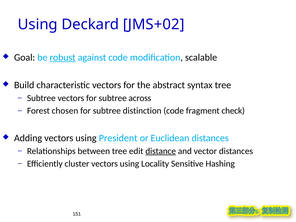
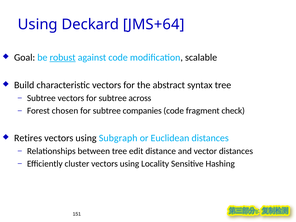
JMS+02: JMS+02 -> JMS+64
distinction: distinction -> companies
Adding: Adding -> Retires
President: President -> Subgraph
distance underline: present -> none
